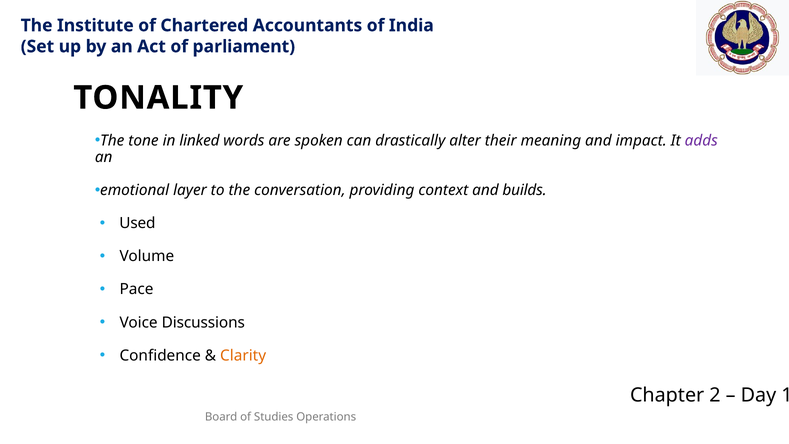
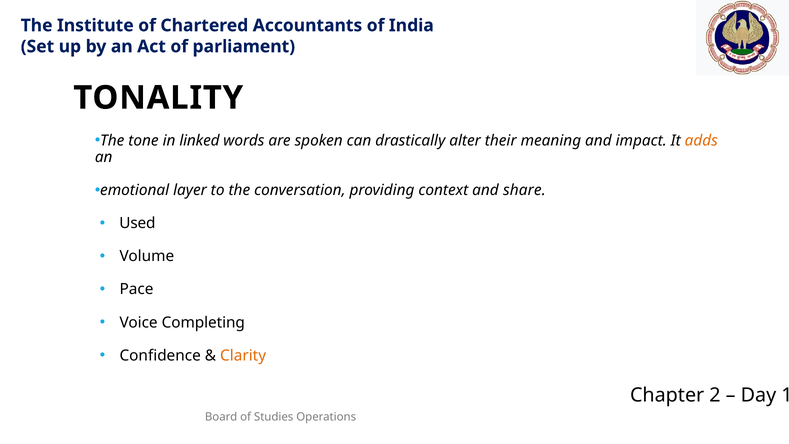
adds colour: purple -> orange
builds: builds -> share
Discussions: Discussions -> Completing
